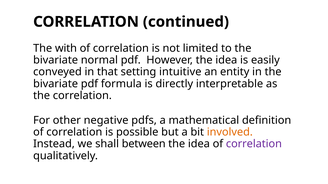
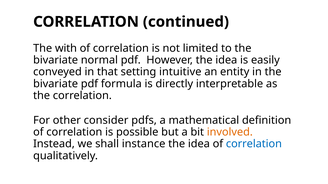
negative: negative -> consider
between: between -> instance
correlation at (254, 144) colour: purple -> blue
